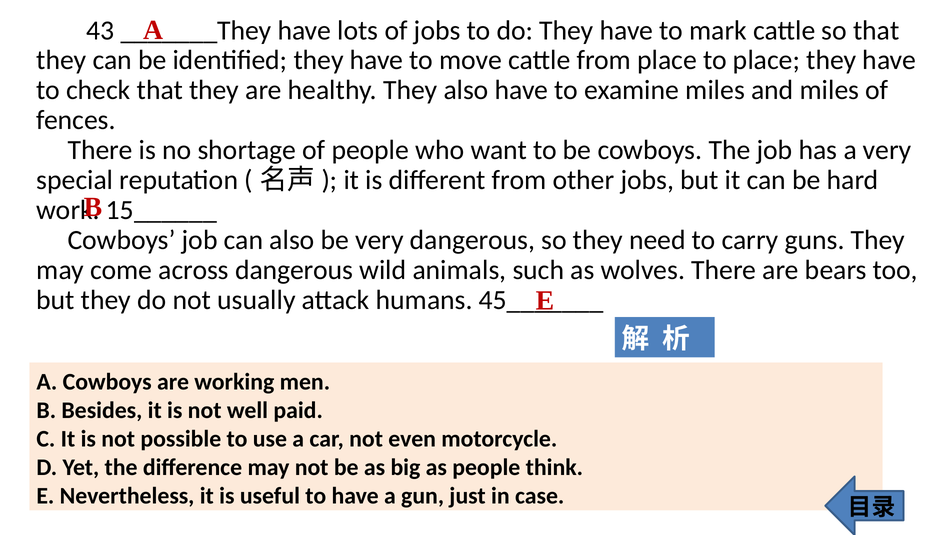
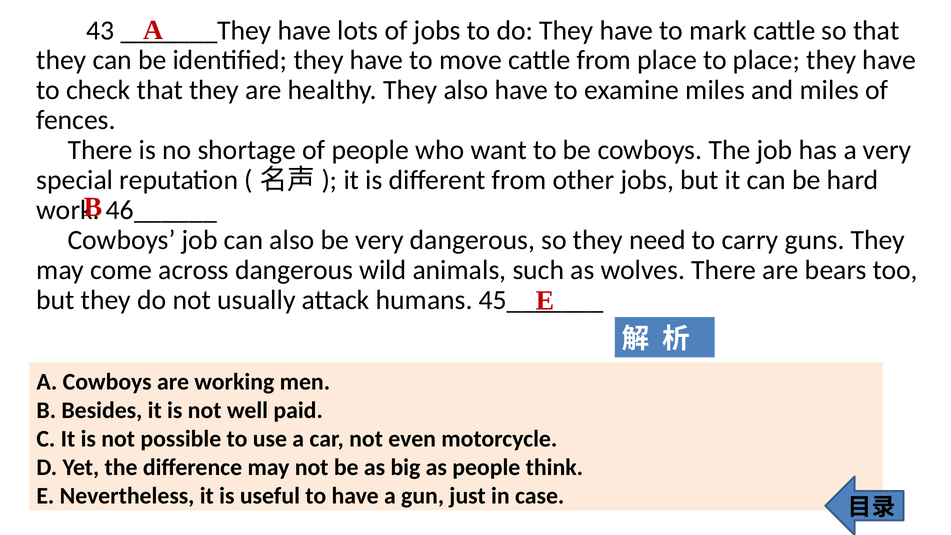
15______: 15______ -> 46______
